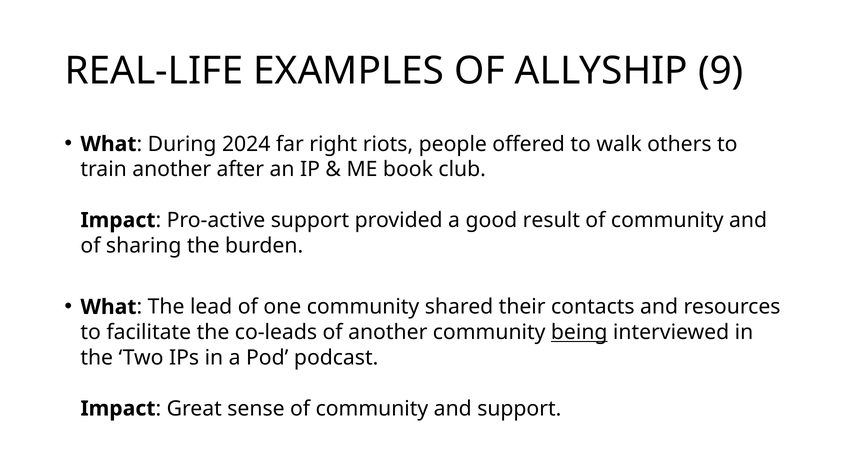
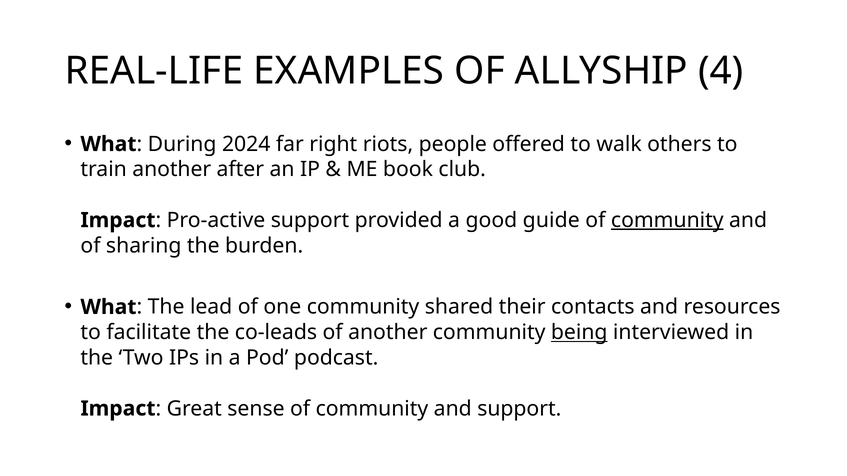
9: 9 -> 4
result: result -> guide
community at (667, 220) underline: none -> present
